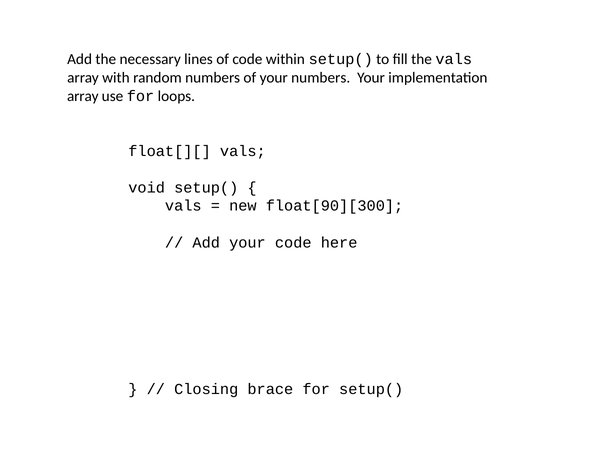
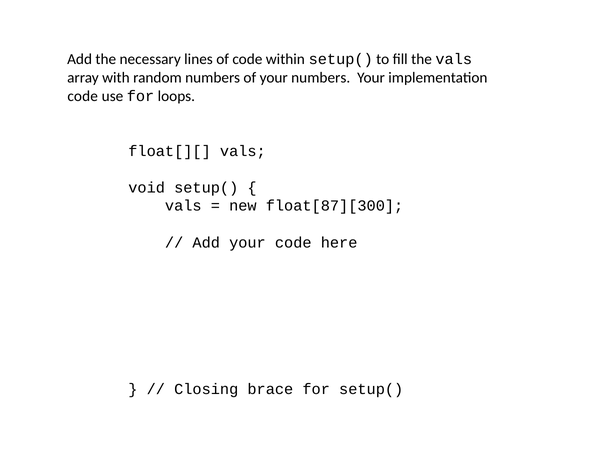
array at (83, 96): array -> code
float[90][300: float[90][300 -> float[87][300
